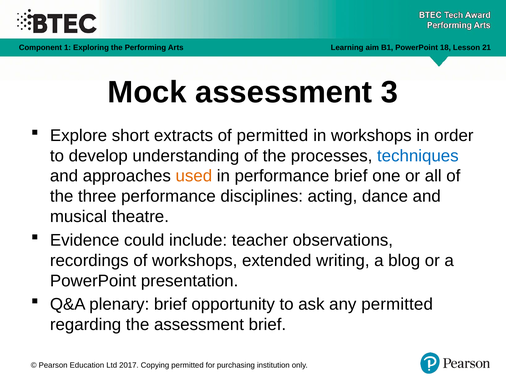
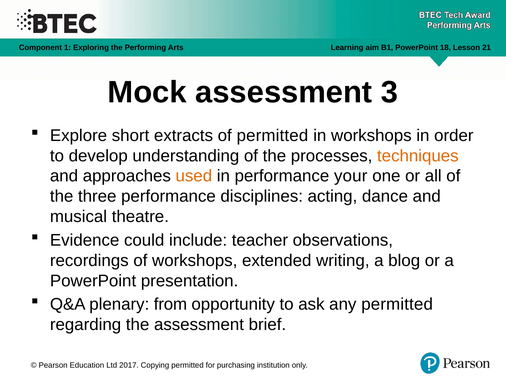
techniques colour: blue -> orange
performance brief: brief -> your
plenary brief: brief -> from
